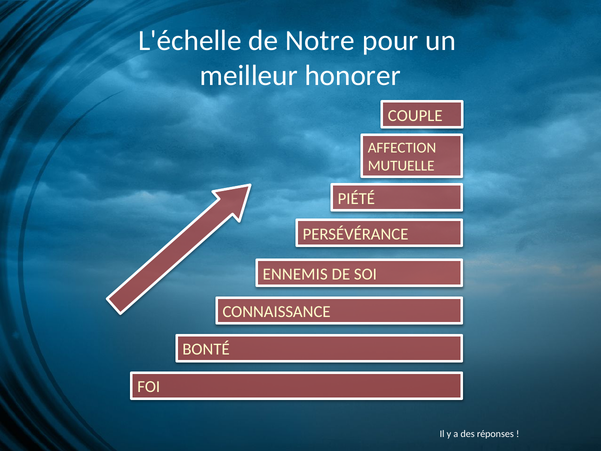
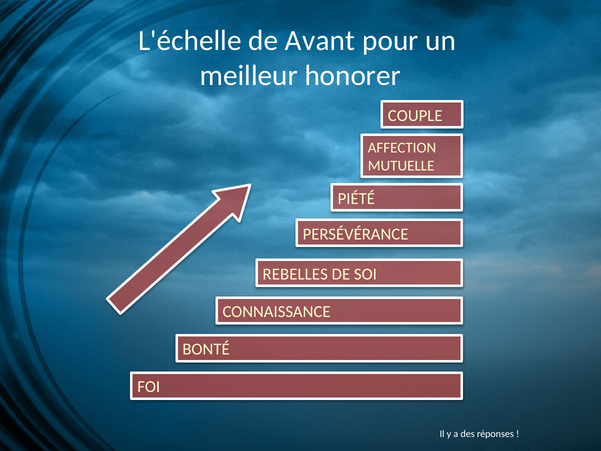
Notre: Notre -> Avant
ENNEMIS: ENNEMIS -> REBELLES
